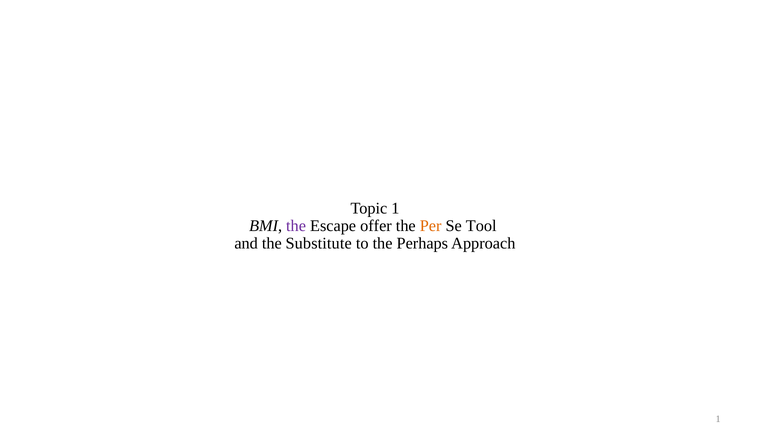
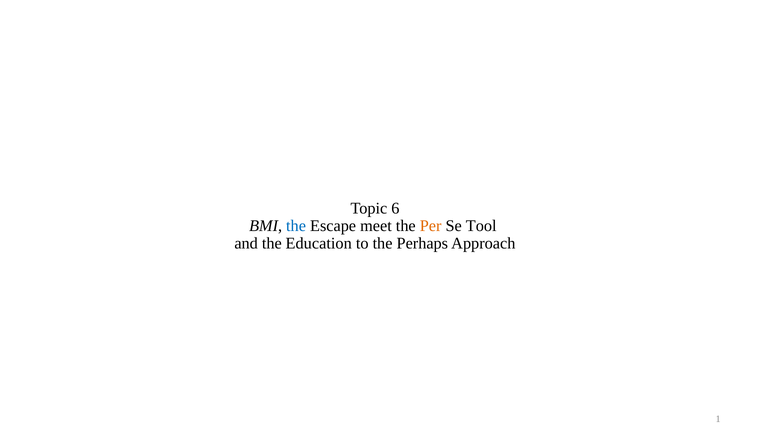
Topic 1: 1 -> 6
the at (296, 226) colour: purple -> blue
offer: offer -> meet
Substitute: Substitute -> Education
